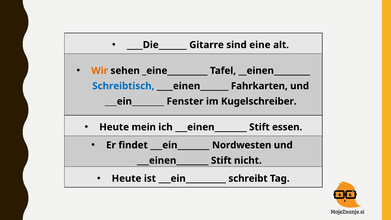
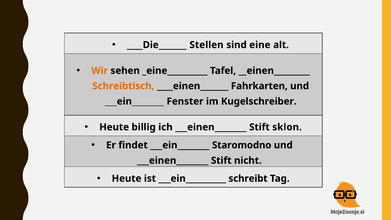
Gitarre: Gitarre -> Stellen
Schreibtisch colour: blue -> orange
mein: mein -> billig
essen: essen -> sklon
Nordwesten: Nordwesten -> Staromodno
